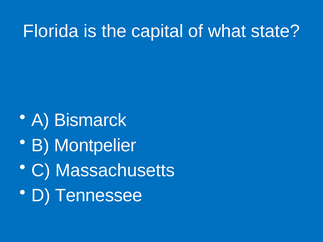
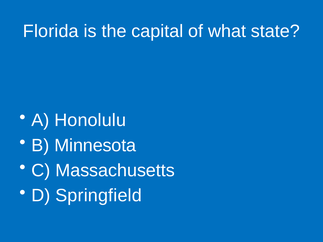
Bismarck: Bismarck -> Honolulu
Montpelier: Montpelier -> Minnesota
Tennessee: Tennessee -> Springfield
